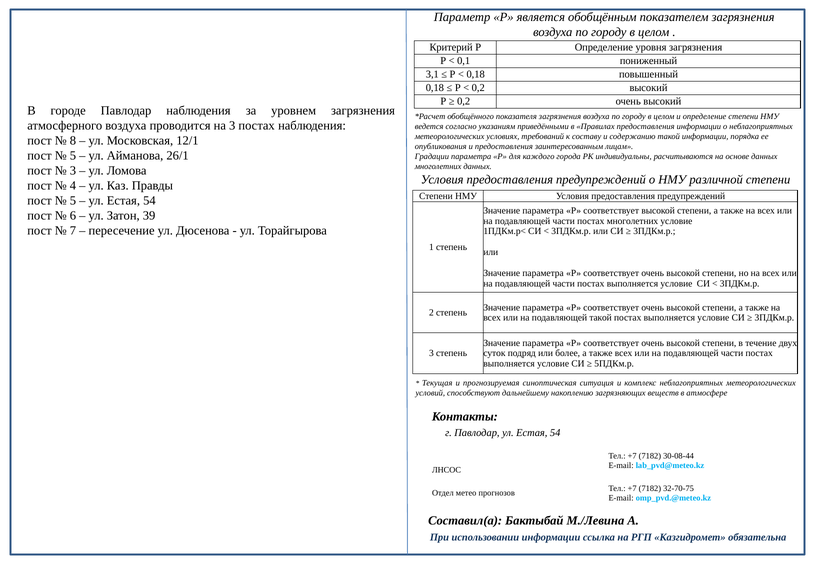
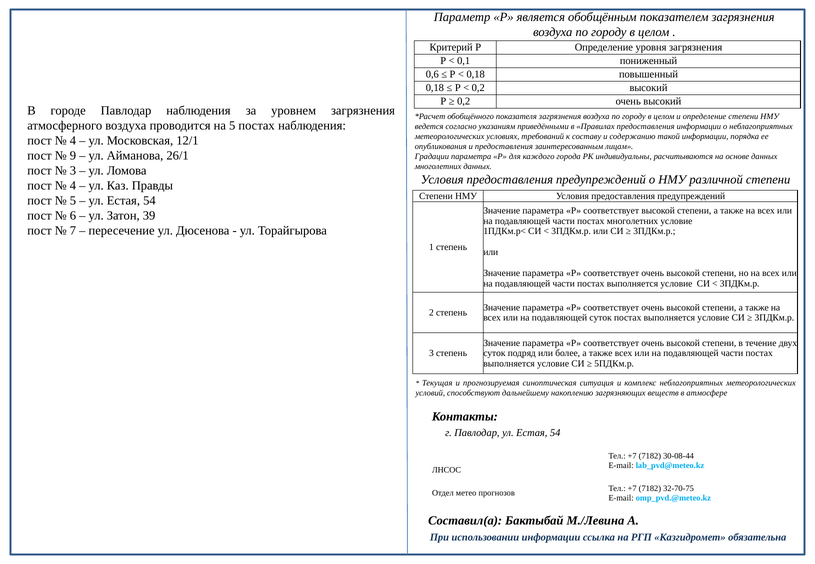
3,1: 3,1 -> 0,6
на 3: 3 -> 5
8 at (73, 141): 8 -> 4
5 at (73, 156): 5 -> 9
подавляющей такой: такой -> суток
